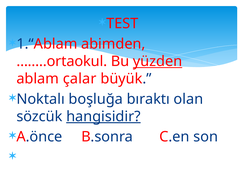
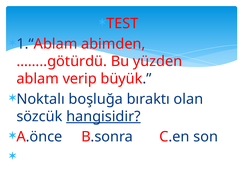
……..ortaokul: ……..ortaokul -> ……..götürdü
yüzden underline: present -> none
çalar: çalar -> verip
